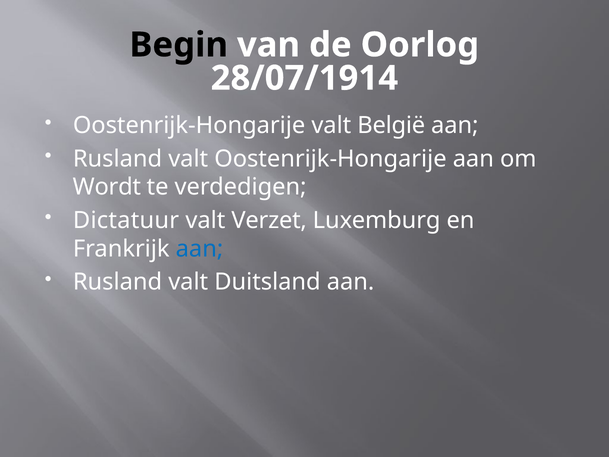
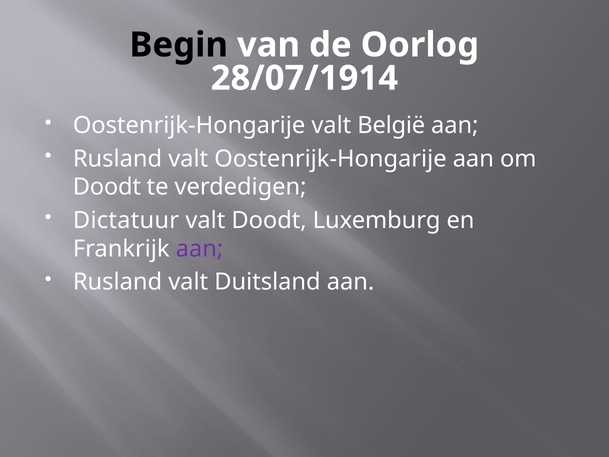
Wordt at (107, 187): Wordt -> Doodt
valt Verzet: Verzet -> Doodt
aan at (199, 249) colour: blue -> purple
